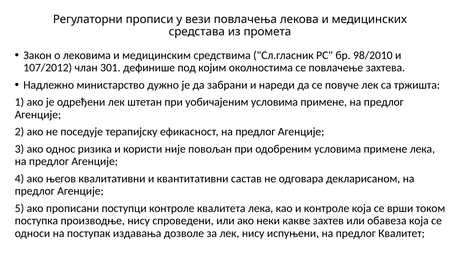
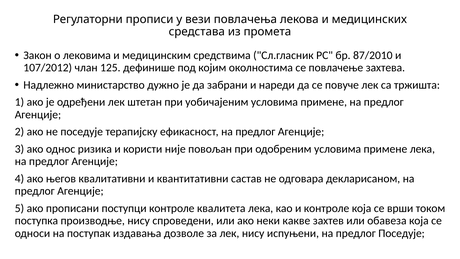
98/2010: 98/2010 -> 87/2010
301: 301 -> 125
предлог Квалитет: Квалитет -> Поседује
